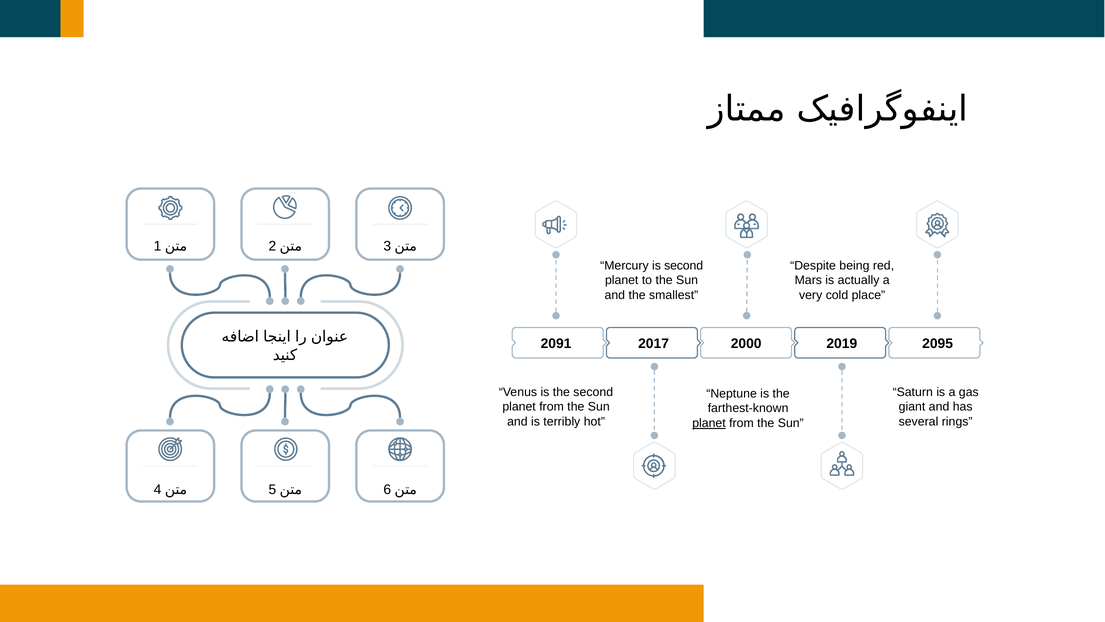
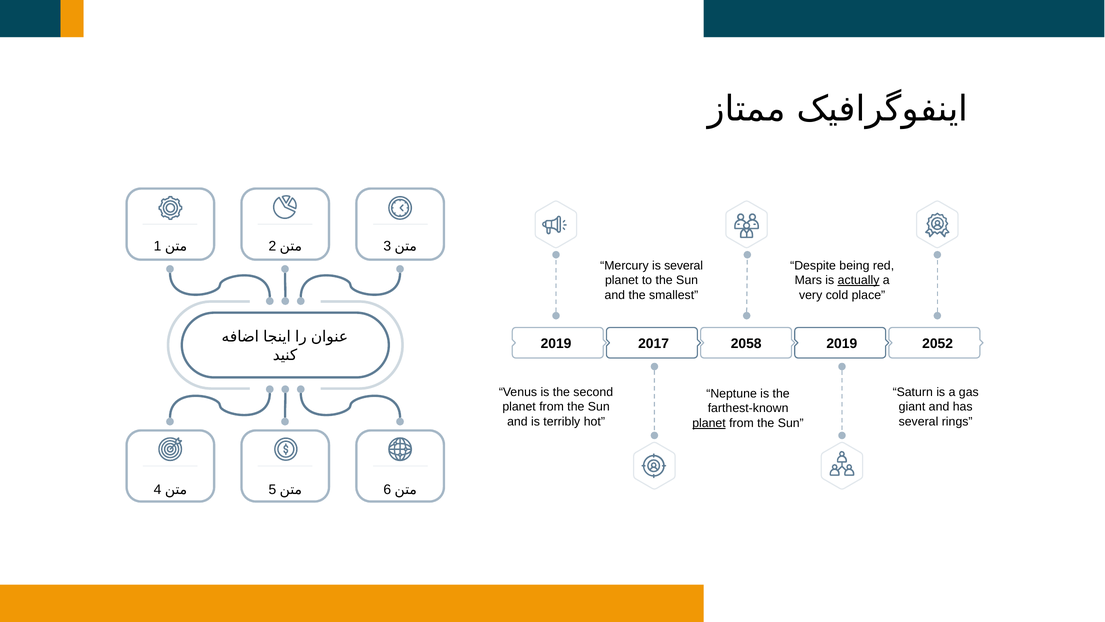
is second: second -> several
actually underline: none -> present
2091 at (556, 343): 2091 -> 2019
2000: 2000 -> 2058
2095: 2095 -> 2052
